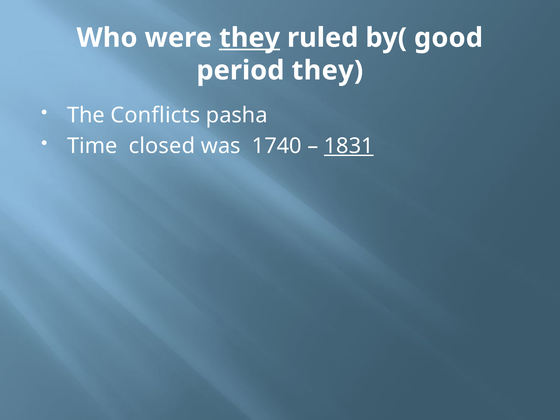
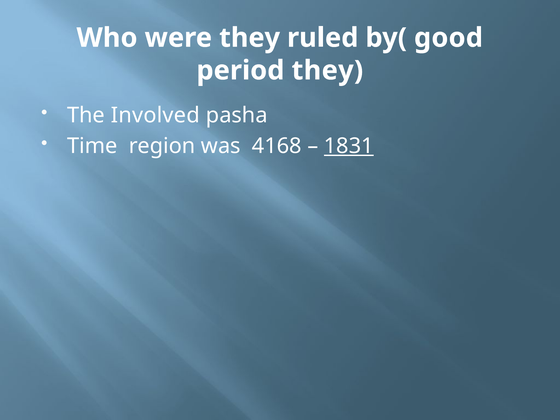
they at (250, 38) underline: present -> none
Conflicts: Conflicts -> Involved
closed: closed -> region
1740: 1740 -> 4168
